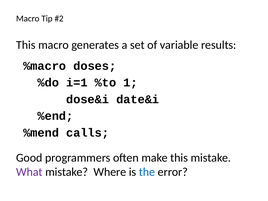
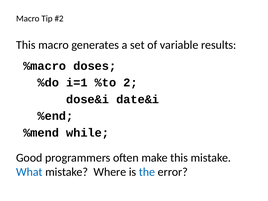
1: 1 -> 2
calls: calls -> while
What colour: purple -> blue
